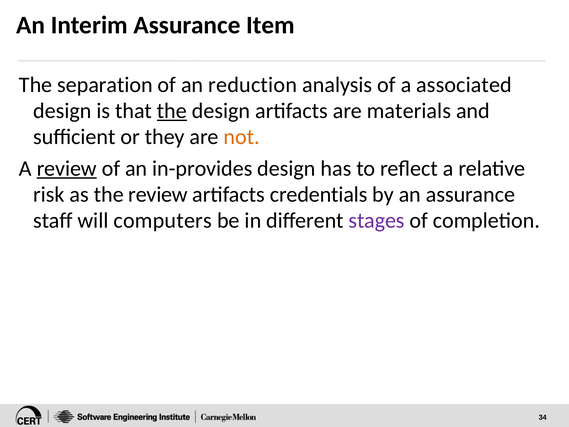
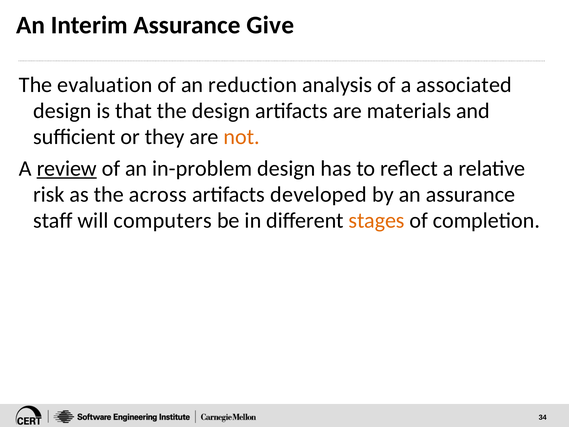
Item: Item -> Give
separation: separation -> evaluation
the at (172, 111) underline: present -> none
in-provides: in-provides -> in-problem
the review: review -> across
credentials: credentials -> developed
stages colour: purple -> orange
